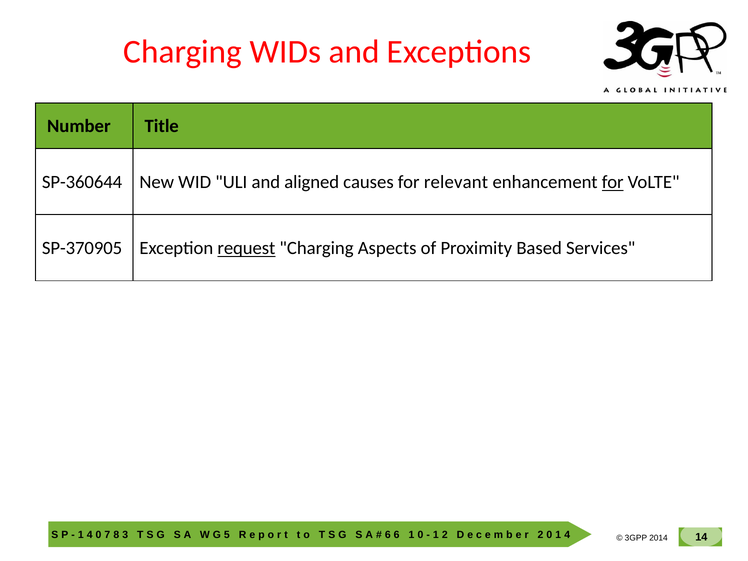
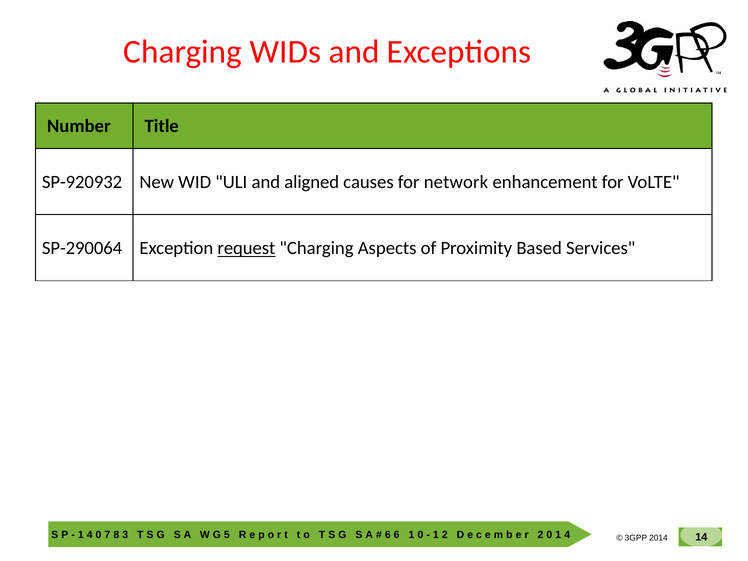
SP-360644: SP-360644 -> SP-920932
relevant: relevant -> network
for at (613, 182) underline: present -> none
SP-370905: SP-370905 -> SP-290064
